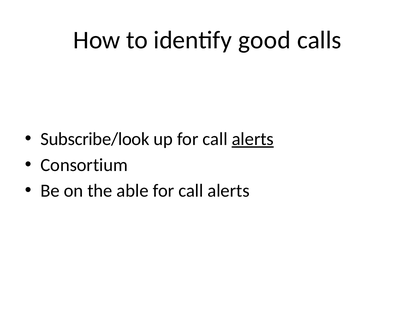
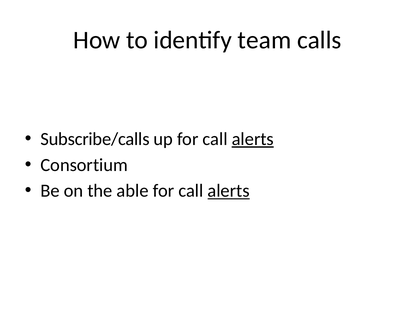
good: good -> team
Subscribe/look: Subscribe/look -> Subscribe/calls
alerts at (229, 190) underline: none -> present
